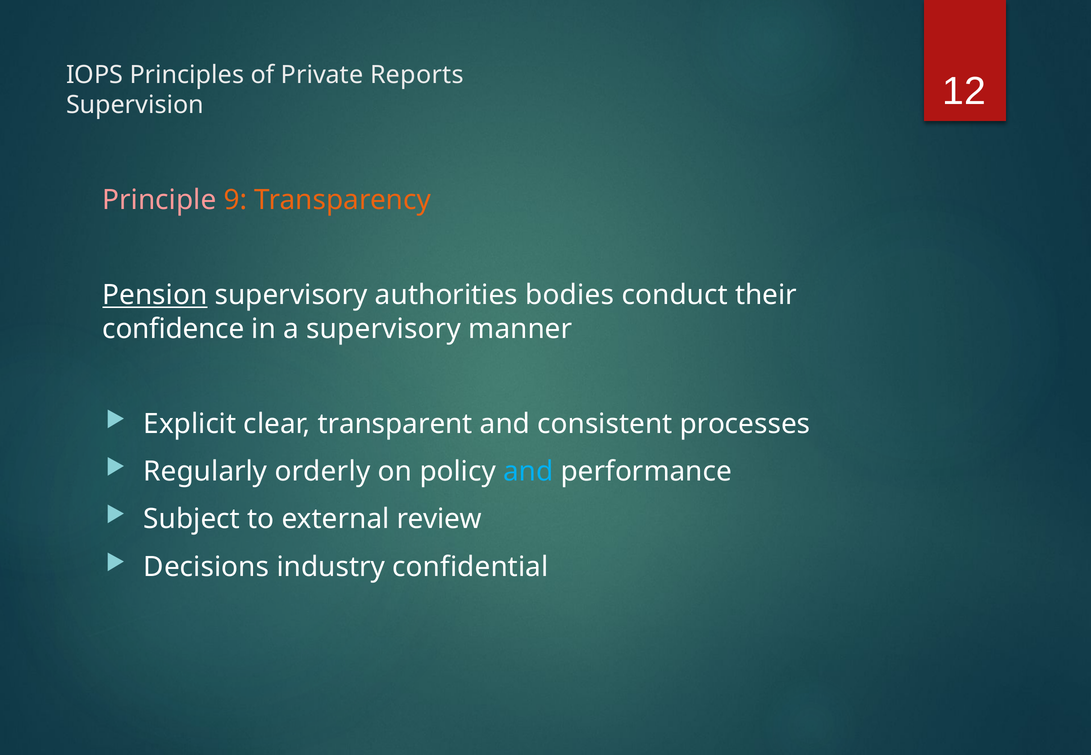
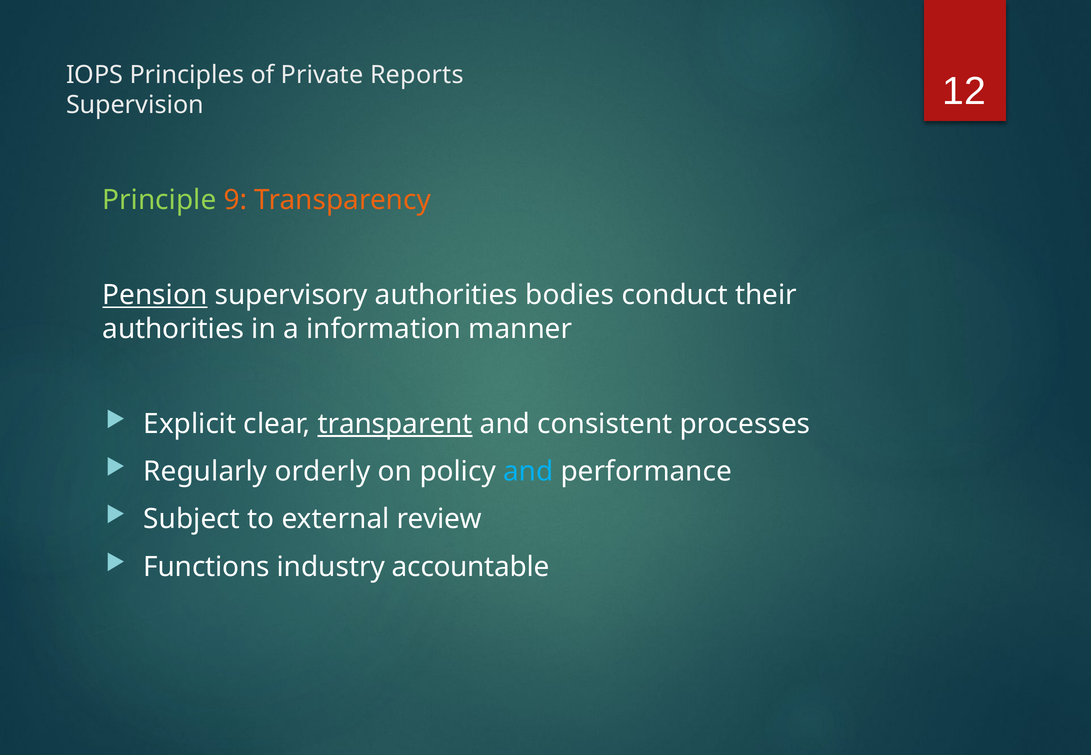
Principle colour: pink -> light green
confidence at (173, 329): confidence -> authorities
a supervisory: supervisory -> information
transparent underline: none -> present
Decisions: Decisions -> Functions
confidential: confidential -> accountable
